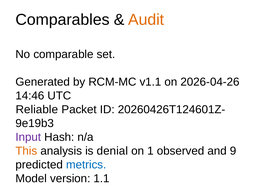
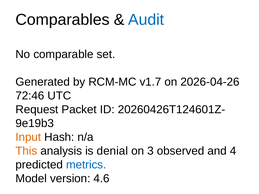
Audit colour: orange -> blue
v1.1: v1.1 -> v1.7
14:46: 14:46 -> 72:46
Reliable: Reliable -> Request
Input colour: purple -> orange
1: 1 -> 3
9: 9 -> 4
1.1: 1.1 -> 4.6
